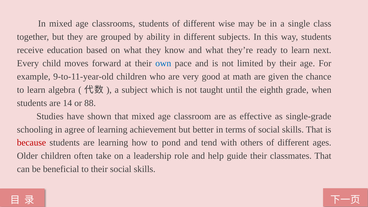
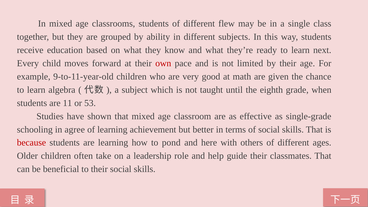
wise: wise -> flew
own colour: blue -> red
14: 14 -> 11
88: 88 -> 53
tend: tend -> here
